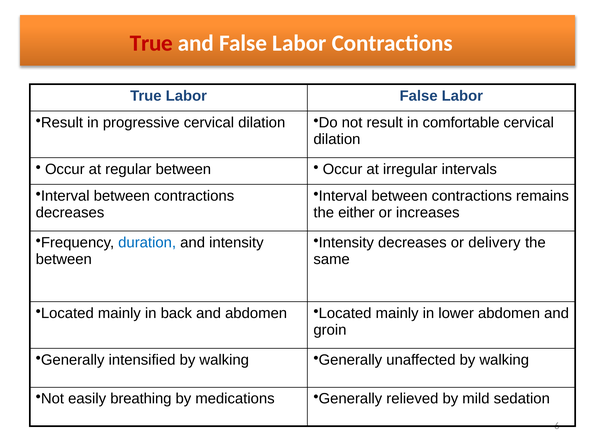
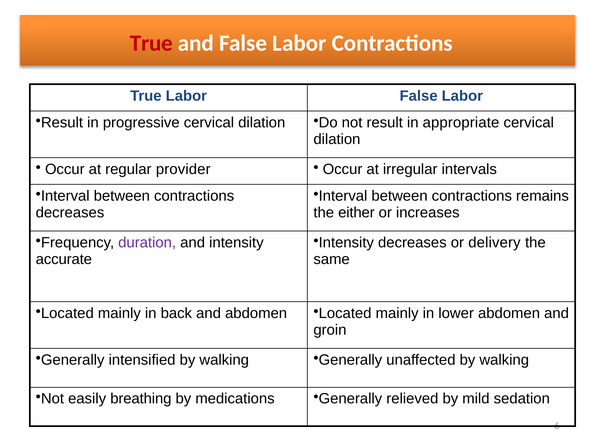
comfortable: comfortable -> appropriate
regular between: between -> provider
duration colour: blue -> purple
between at (64, 259): between -> accurate
